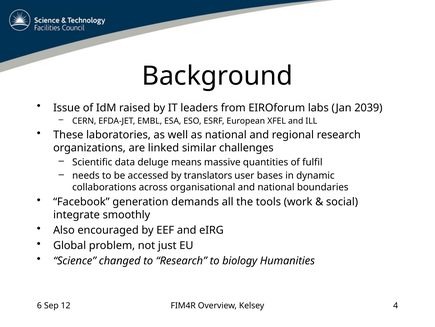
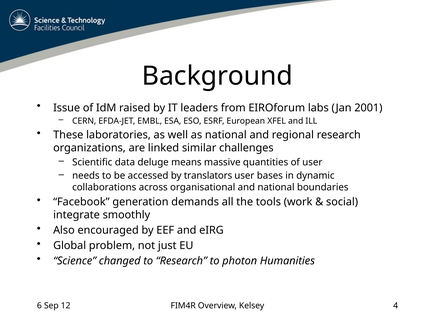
2039: 2039 -> 2001
of fulfil: fulfil -> user
biology: biology -> photon
